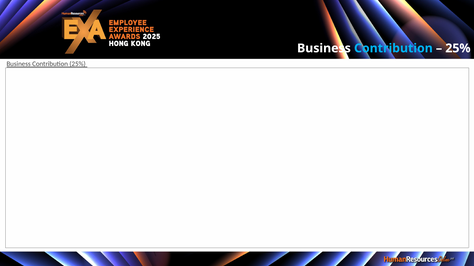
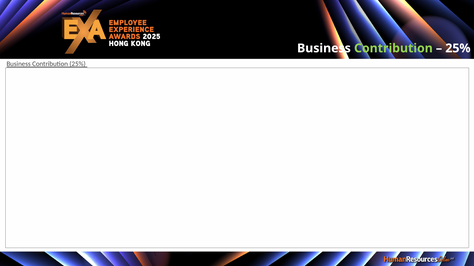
Contribution at (393, 48) colour: light blue -> light green
